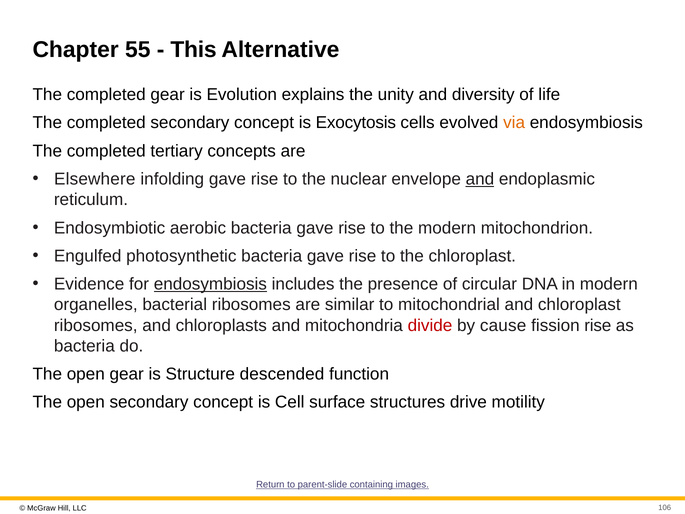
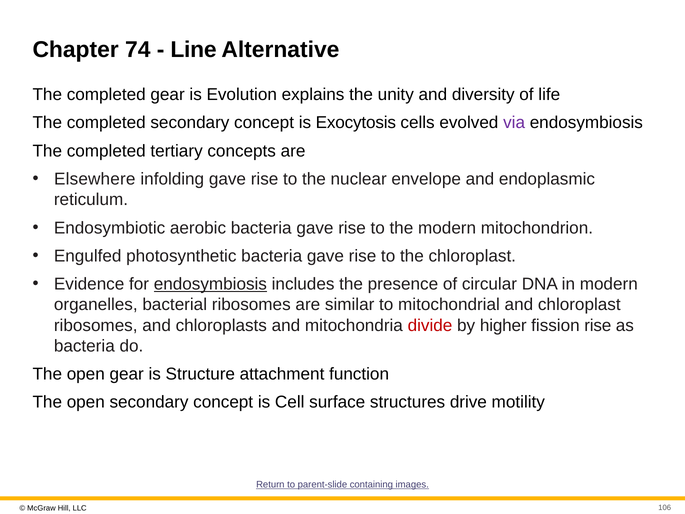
55: 55 -> 74
This: This -> Line
via colour: orange -> purple
and at (480, 179) underline: present -> none
cause: cause -> higher
descended: descended -> attachment
